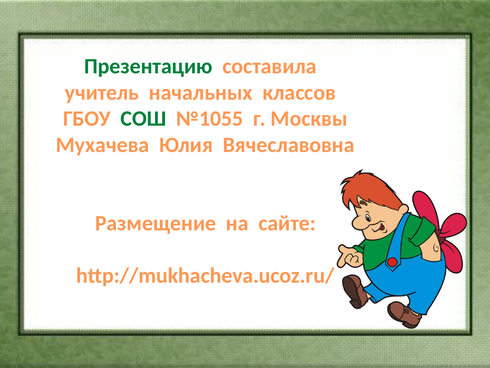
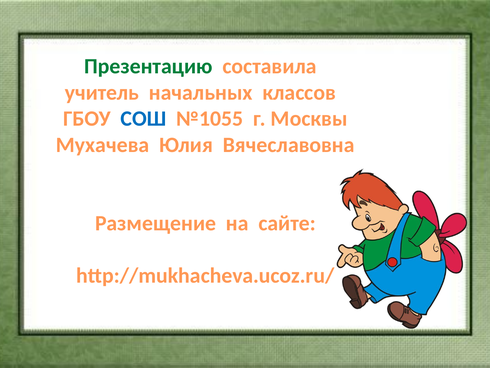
СОШ colour: green -> blue
